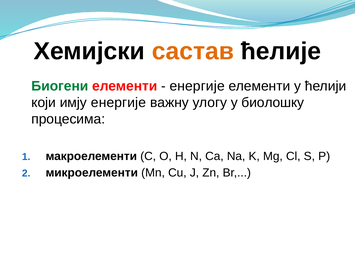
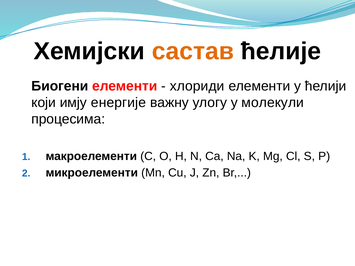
Биогени colour: green -> black
енергије at (197, 86): енергије -> хлориди
биолошку: биолошку -> молекули
